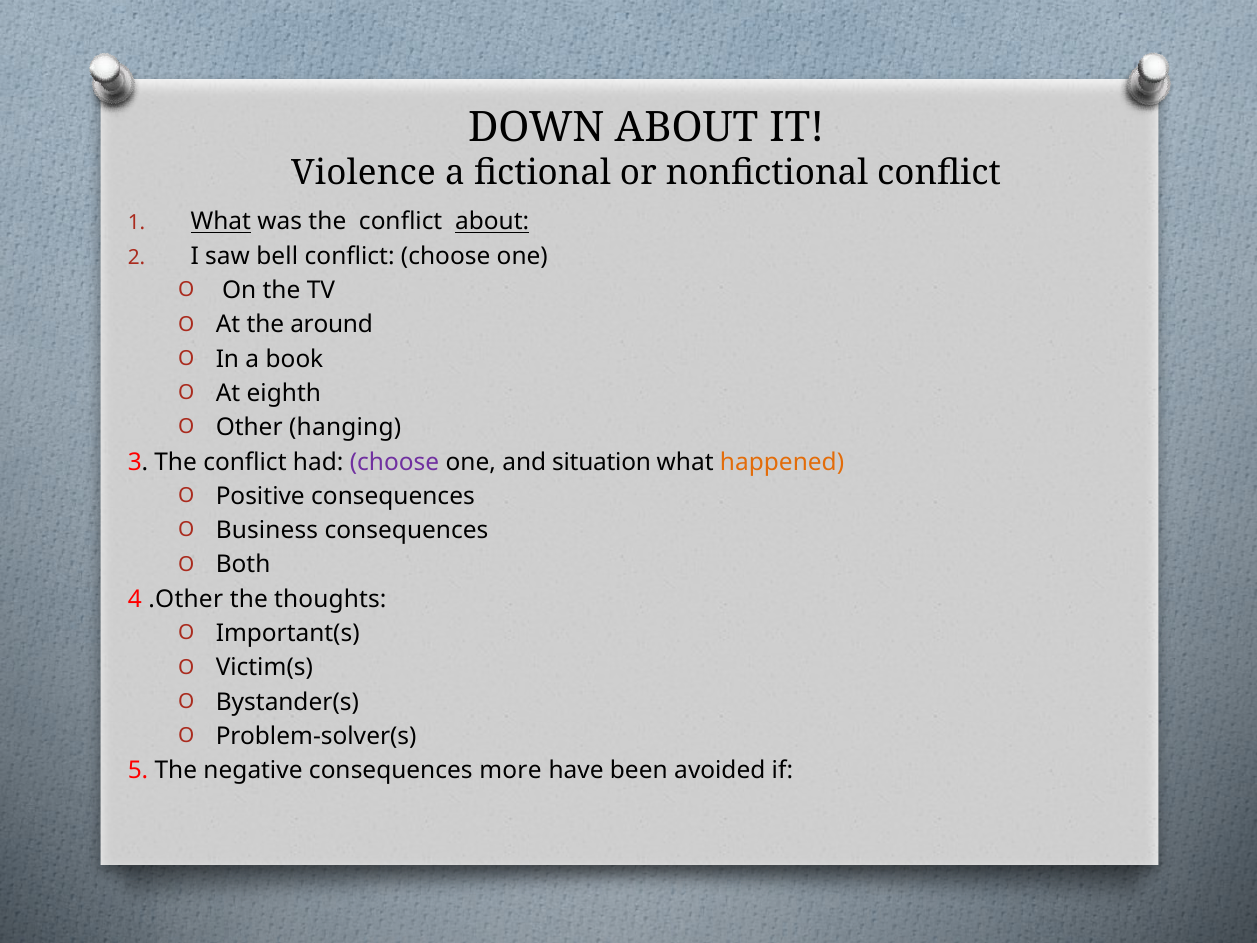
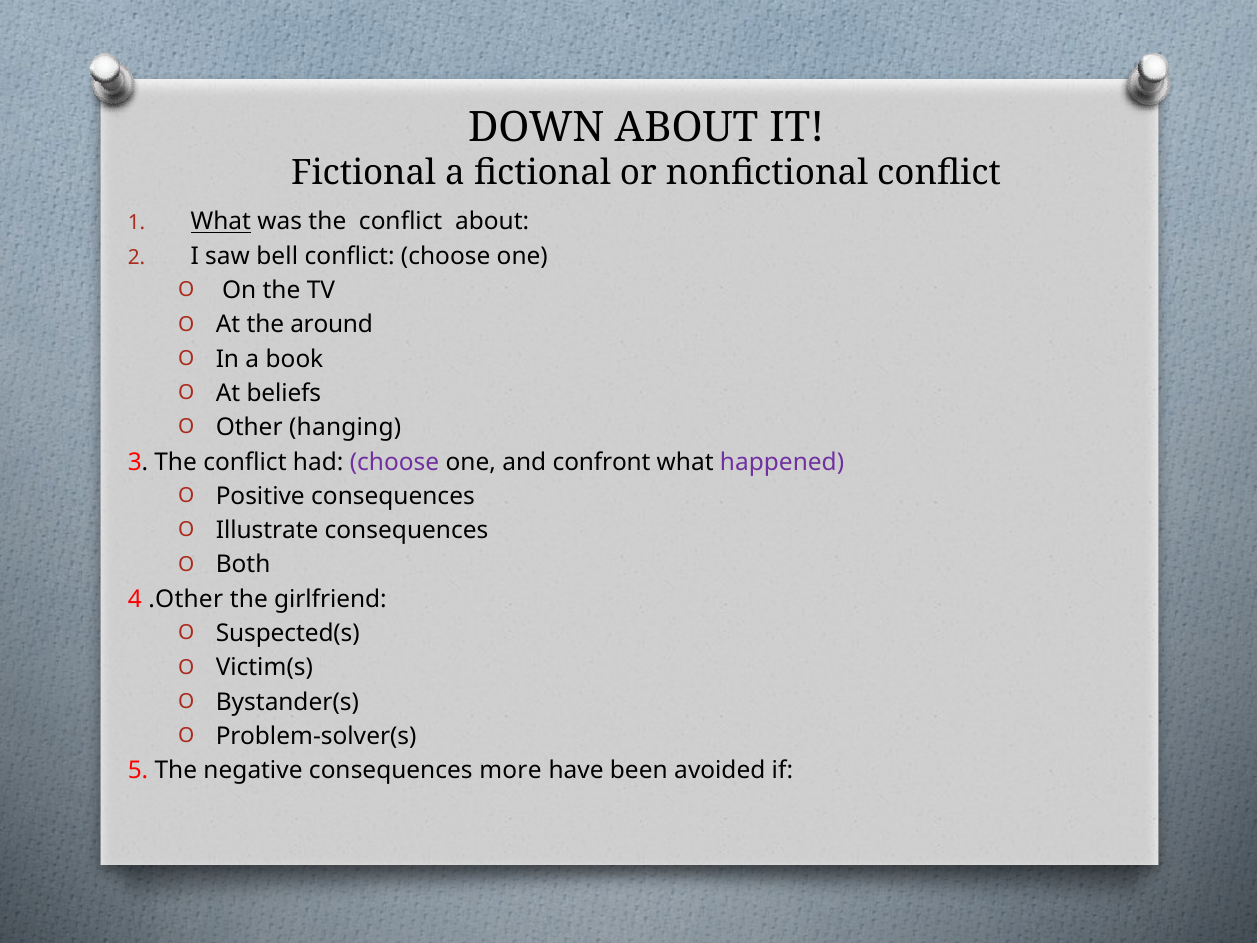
Violence at (363, 173): Violence -> Fictional
about at (492, 222) underline: present -> none
eighth: eighth -> beliefs
situation: situation -> confront
happened colour: orange -> purple
Business: Business -> Illustrate
thoughts: thoughts -> girlfriend
Important(s: Important(s -> Suspected(s
